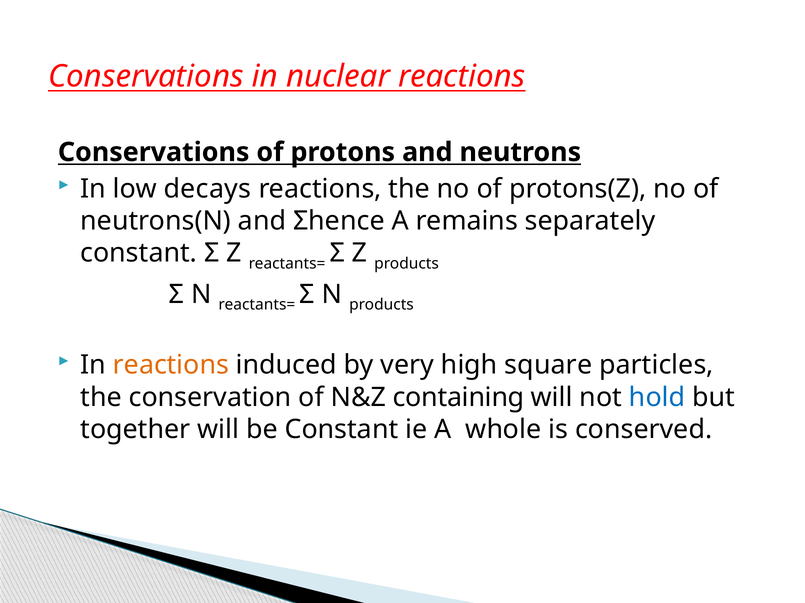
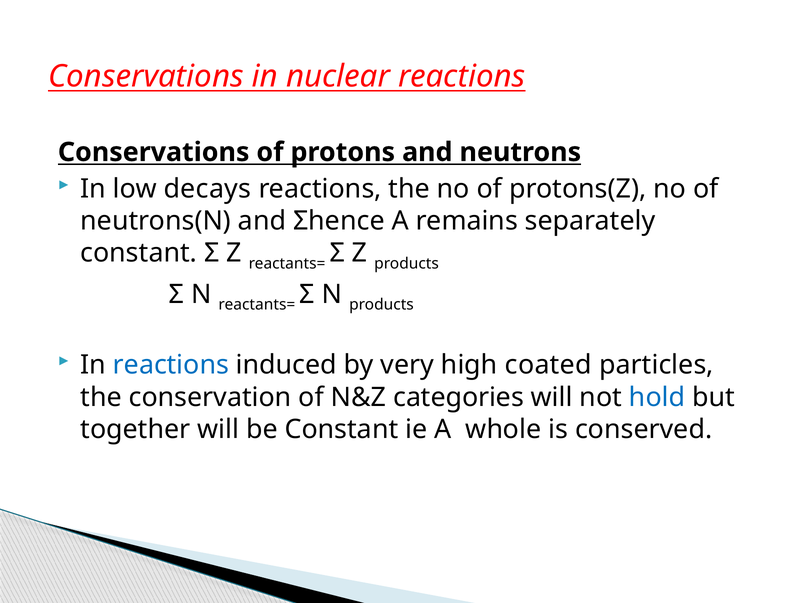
reactions at (171, 365) colour: orange -> blue
square: square -> coated
containing: containing -> categories
